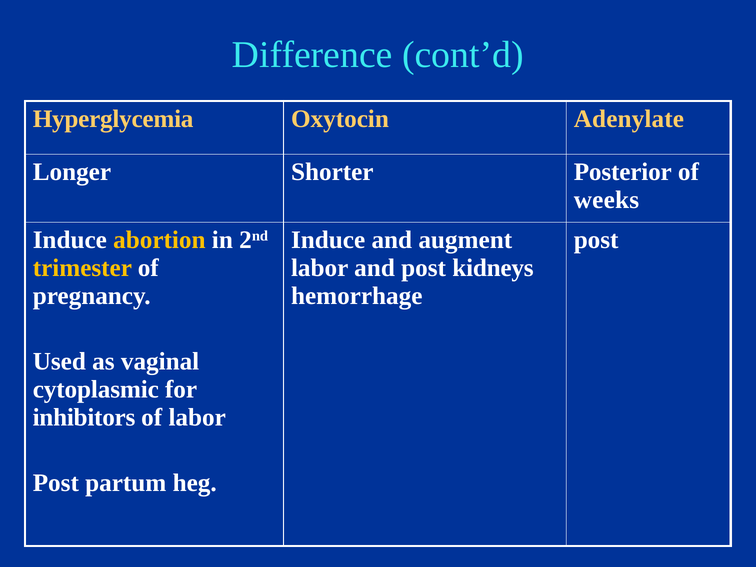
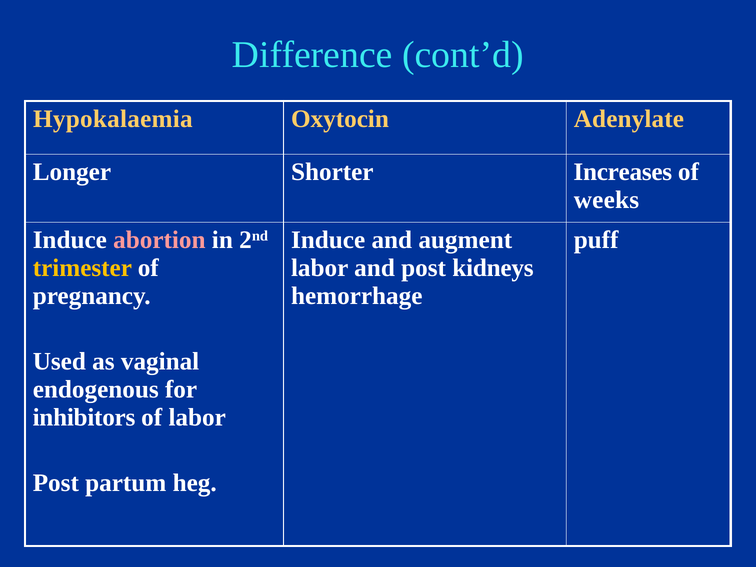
Hyperglycemia: Hyperglycemia -> Hypokalaemia
Posterior: Posterior -> Increases
abortion colour: yellow -> pink
post at (596, 240): post -> puff
cytoplasmic: cytoplasmic -> endogenous
